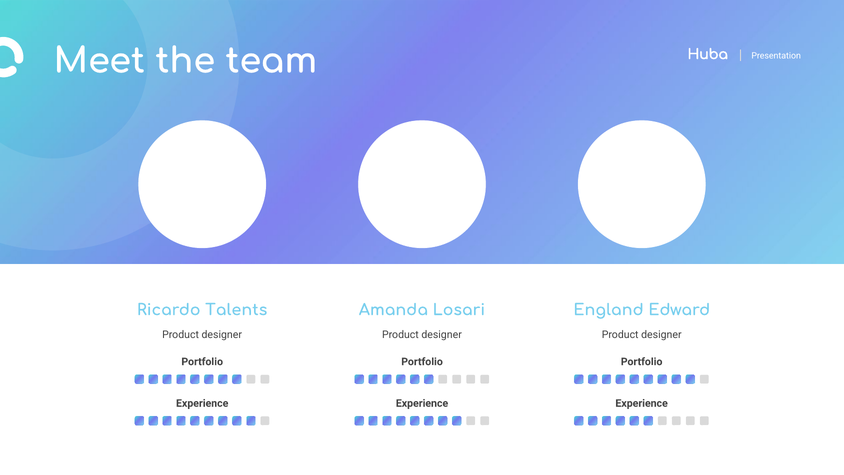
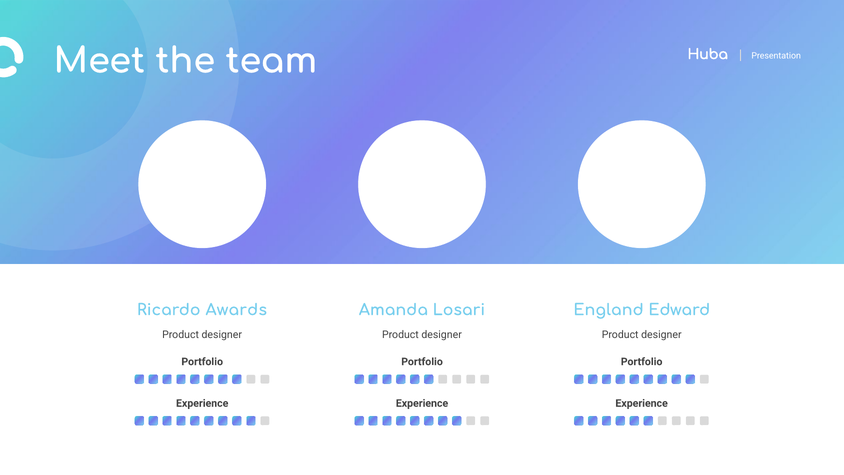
Talents: Talents -> Awards
